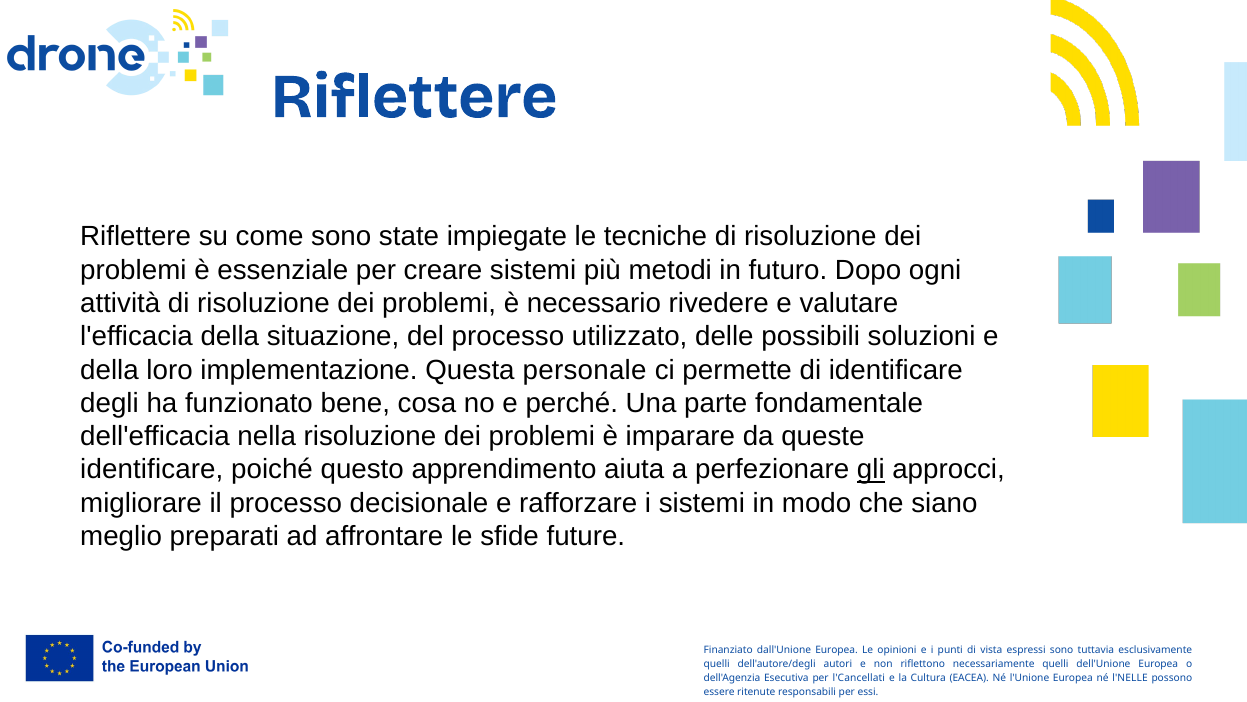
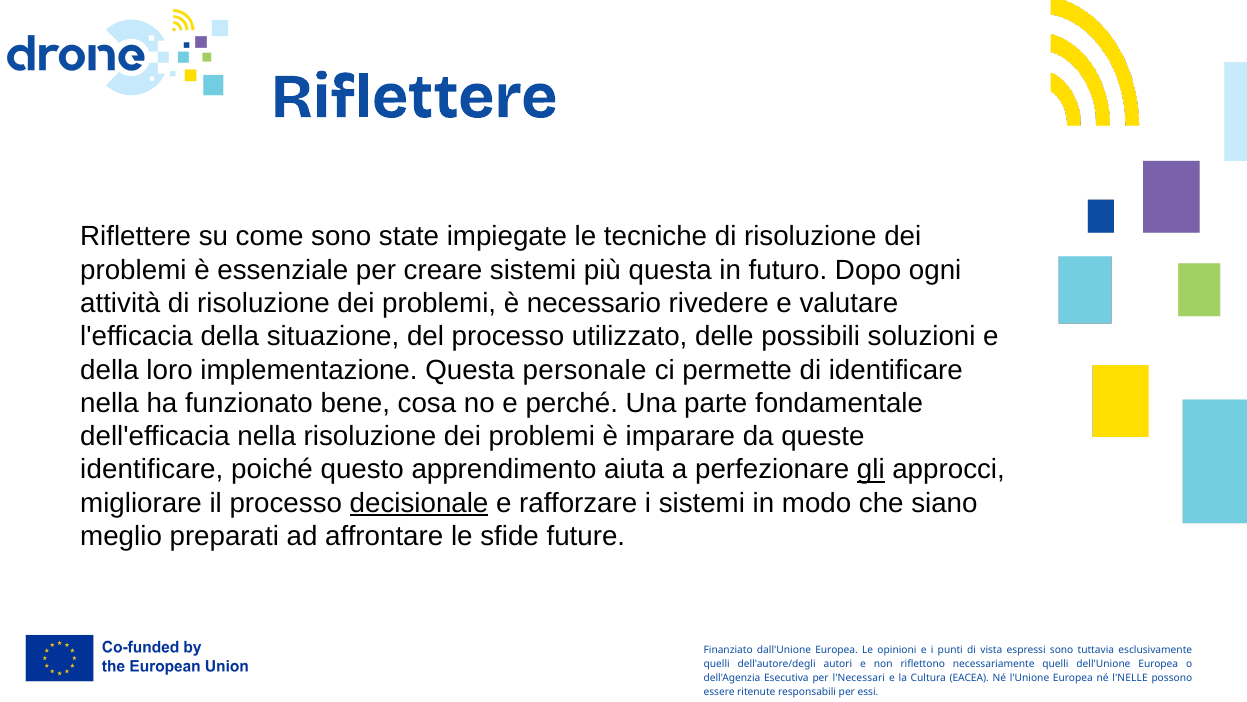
più metodi: metodi -> questa
degli at (109, 403): degli -> nella
decisionale underline: none -> present
l'Cancellati: l'Cancellati -> l'Necessari
